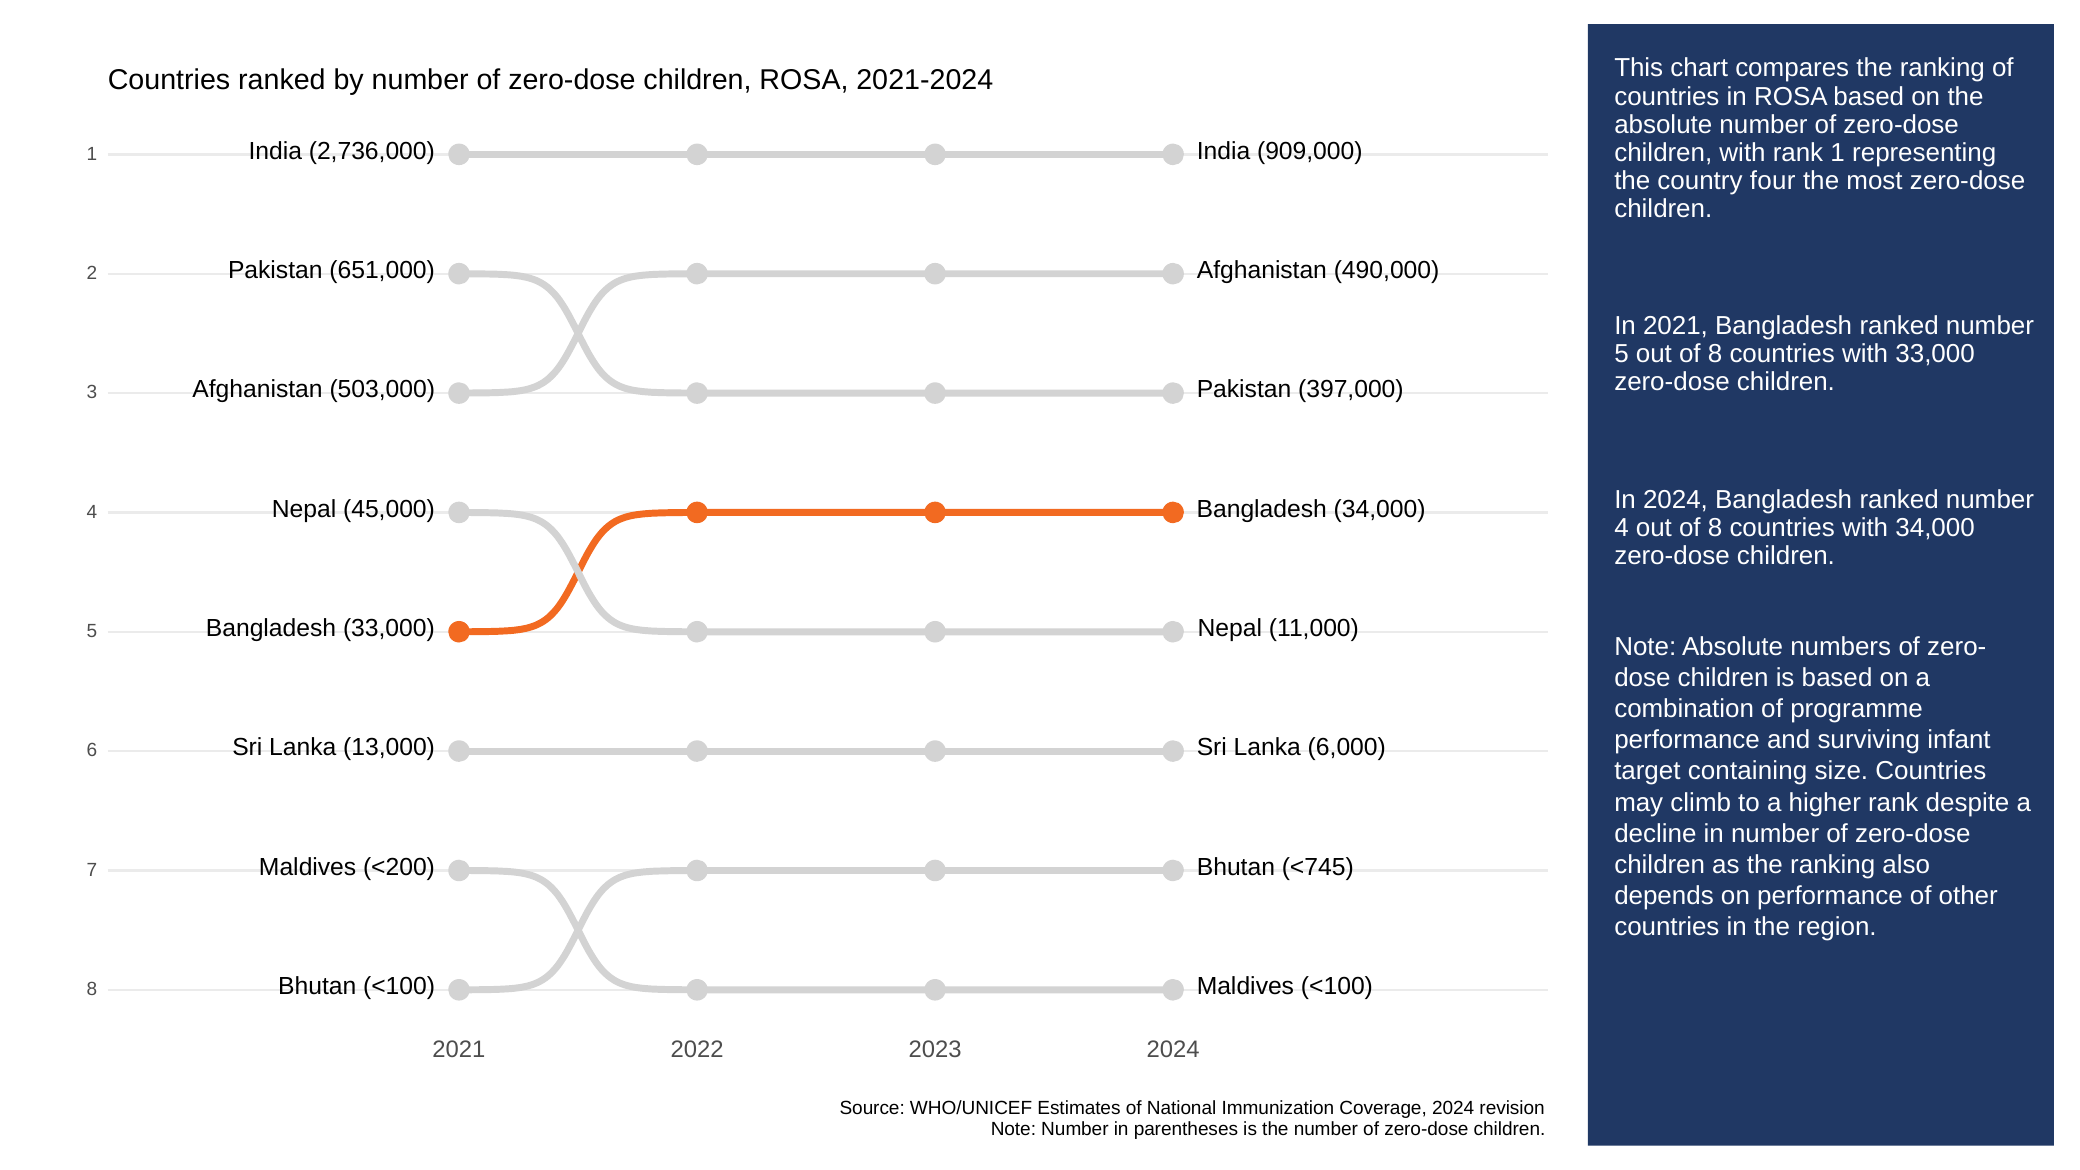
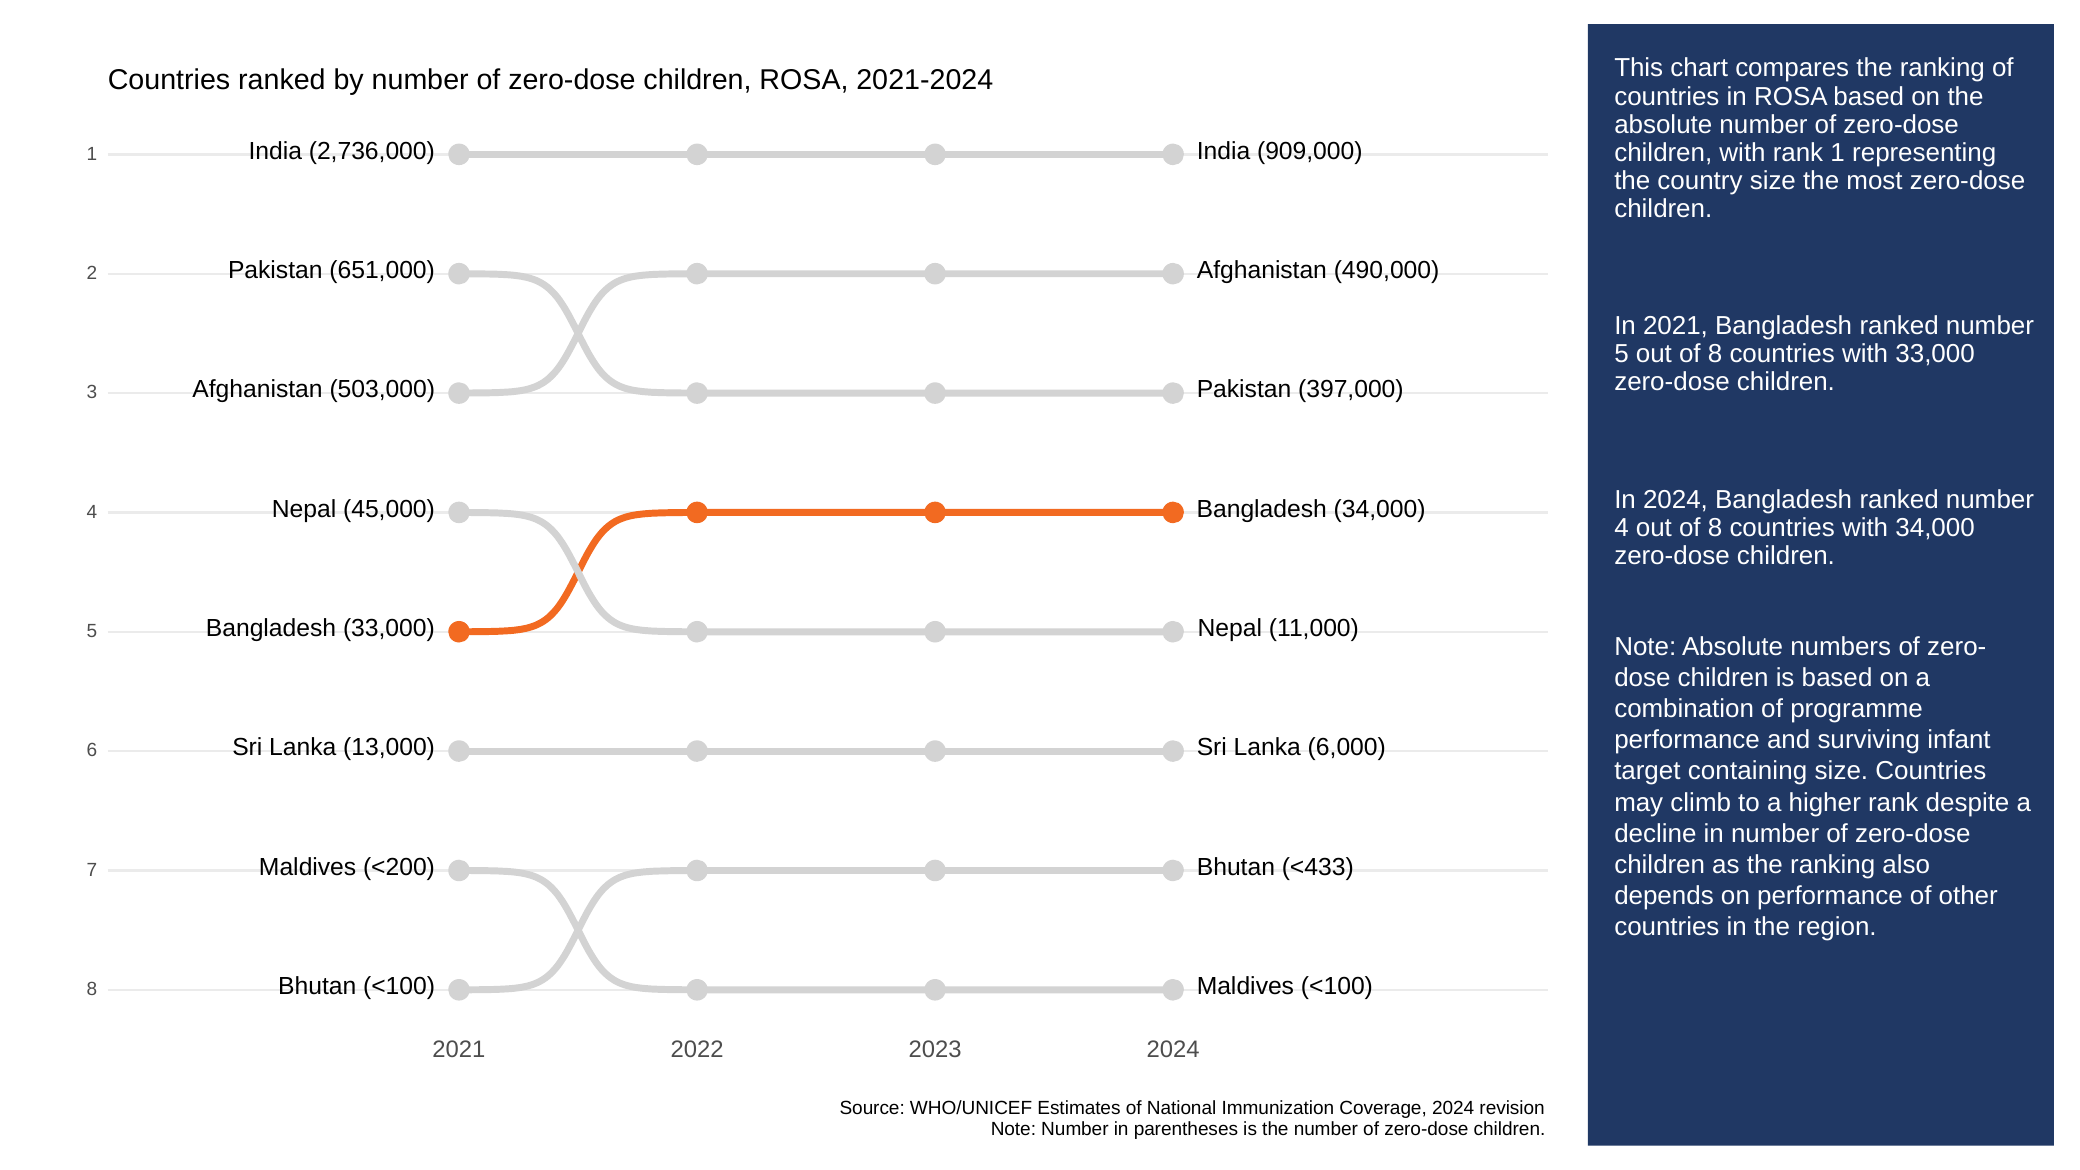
country four: four -> size
<745: <745 -> <433
